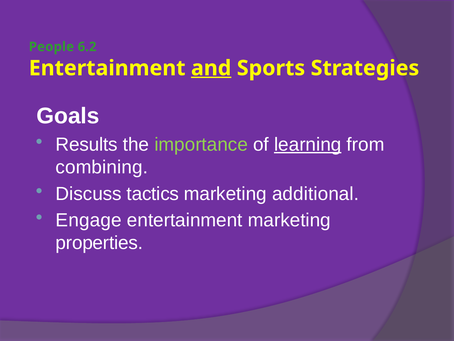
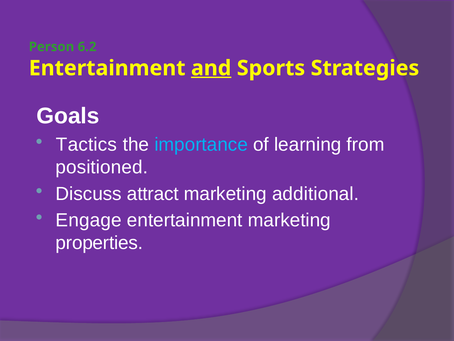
People: People -> Person
Results: Results -> Tactics
importance colour: light green -> light blue
learning underline: present -> none
combining: combining -> positioned
tactics: tactics -> attract
